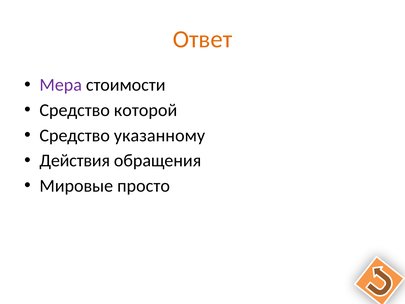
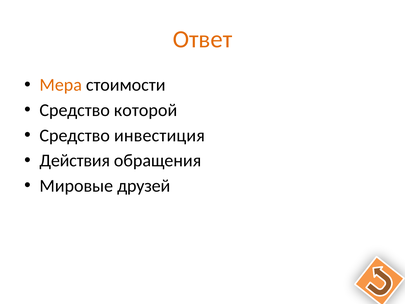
Мера colour: purple -> orange
указанному: указанному -> инвестиция
просто: просто -> друзей
